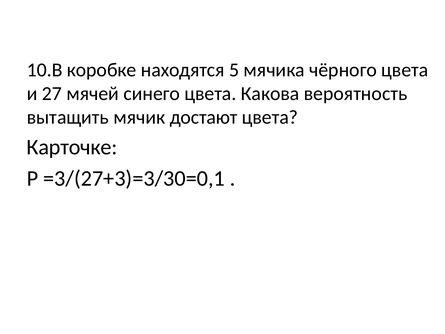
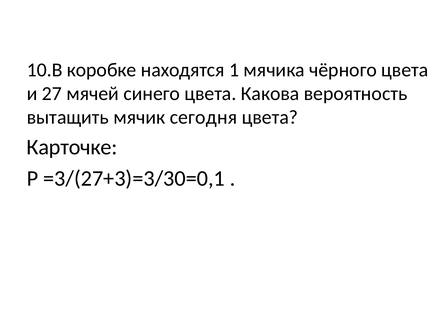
5: 5 -> 1
достают: достают -> сегодня
